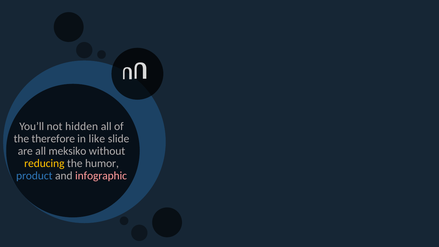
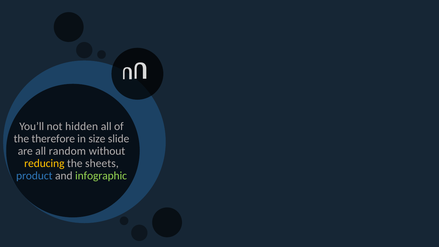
like: like -> size
meksiko: meksiko -> random
humor: humor -> sheets
infographic colour: pink -> light green
